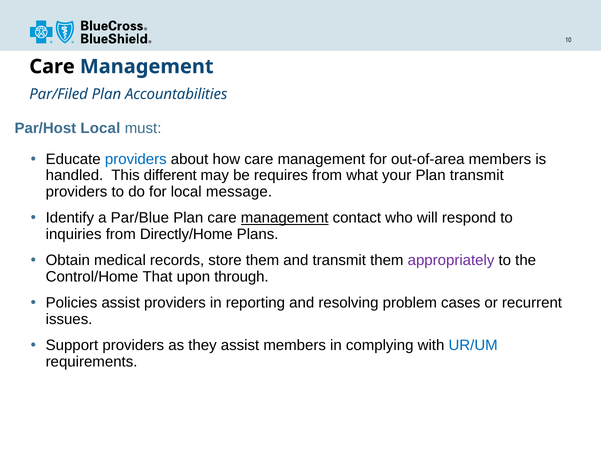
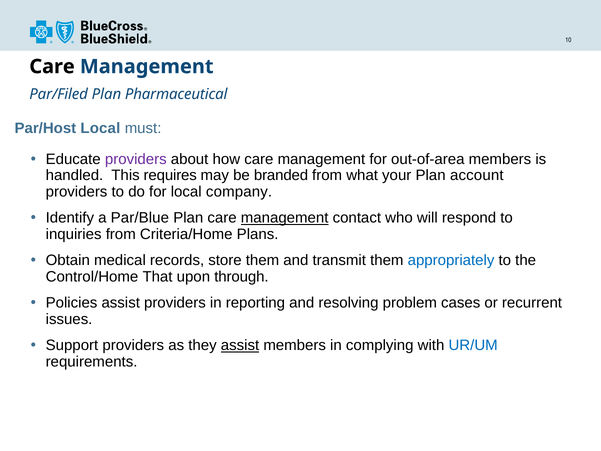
Accountabilities: Accountabilities -> Pharmaceutical
providers at (136, 159) colour: blue -> purple
different: different -> requires
requires: requires -> branded
Plan transmit: transmit -> account
message: message -> company
Directly/Home: Directly/Home -> Criteria/Home
appropriately colour: purple -> blue
assist at (240, 345) underline: none -> present
